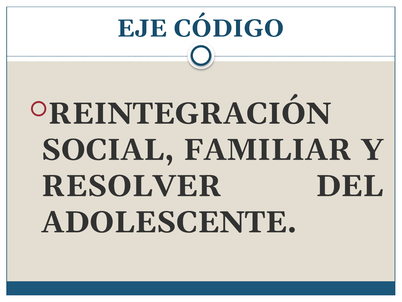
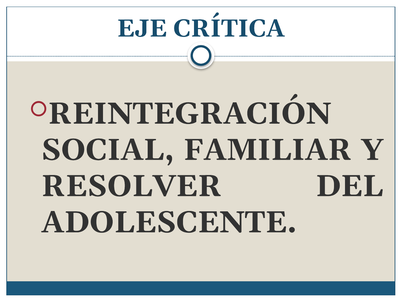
CÓDIGO: CÓDIGO -> CRÍTICA
